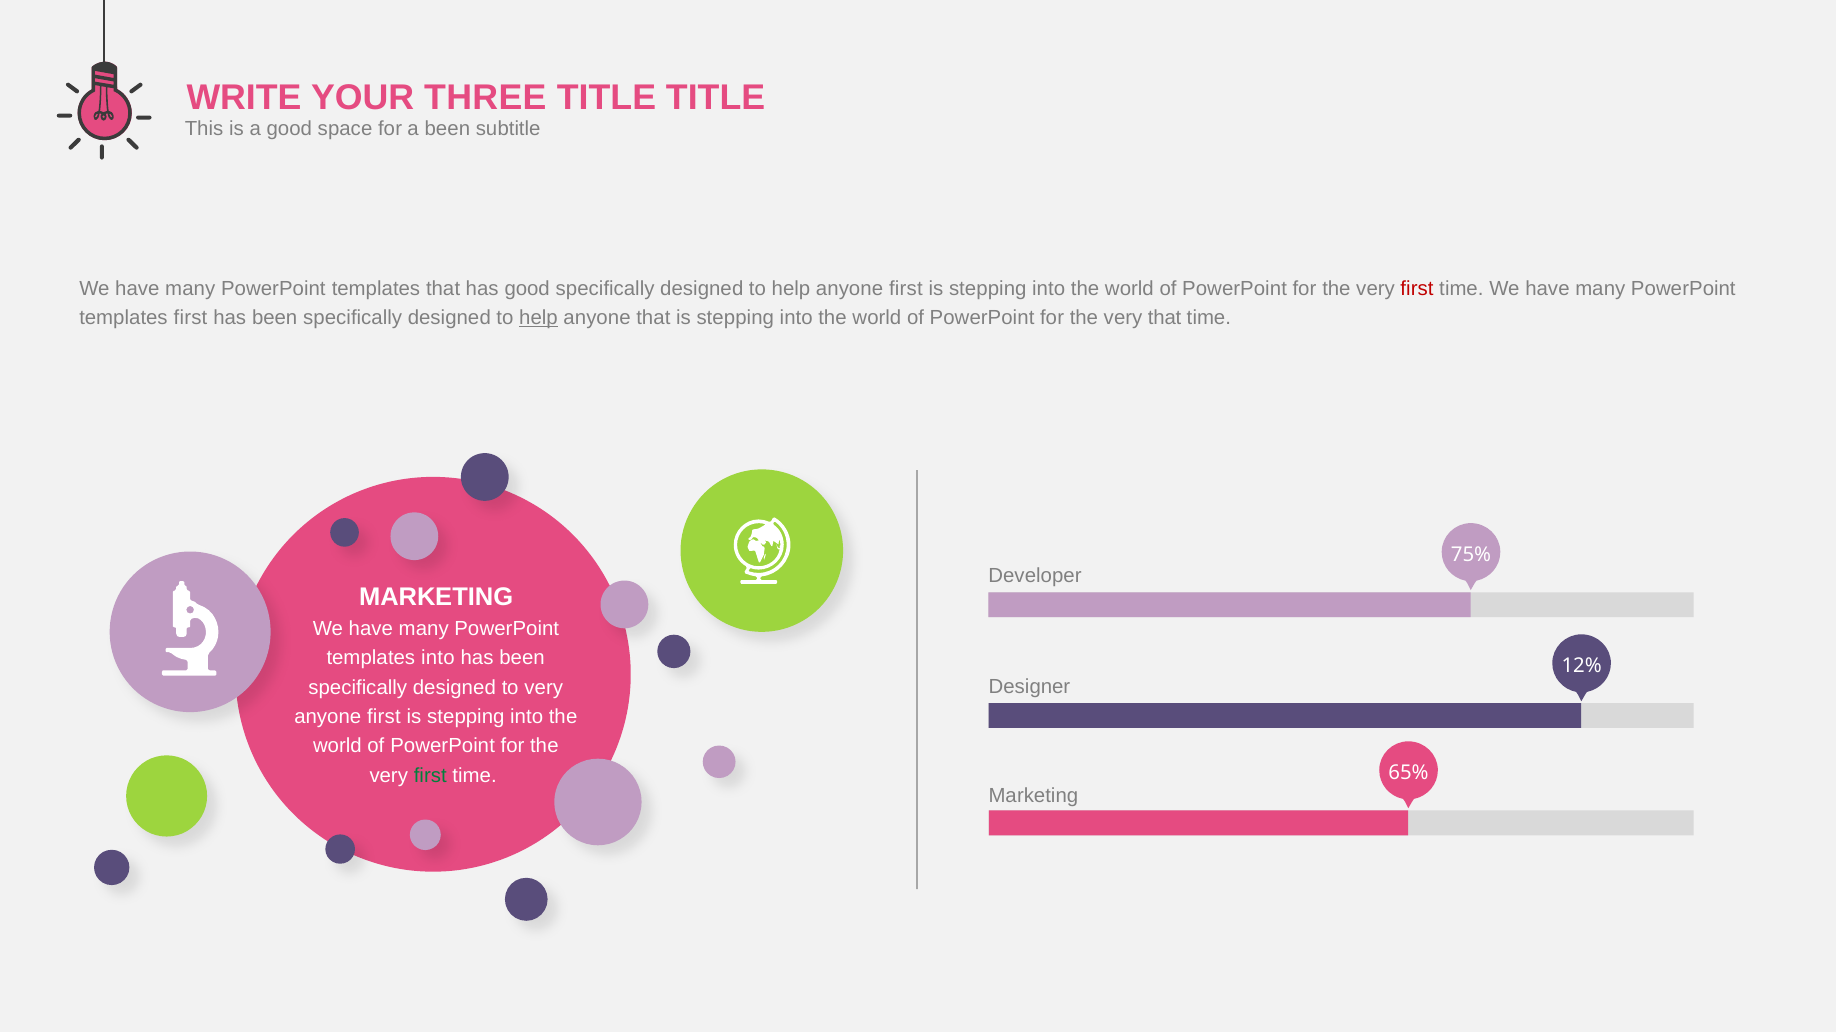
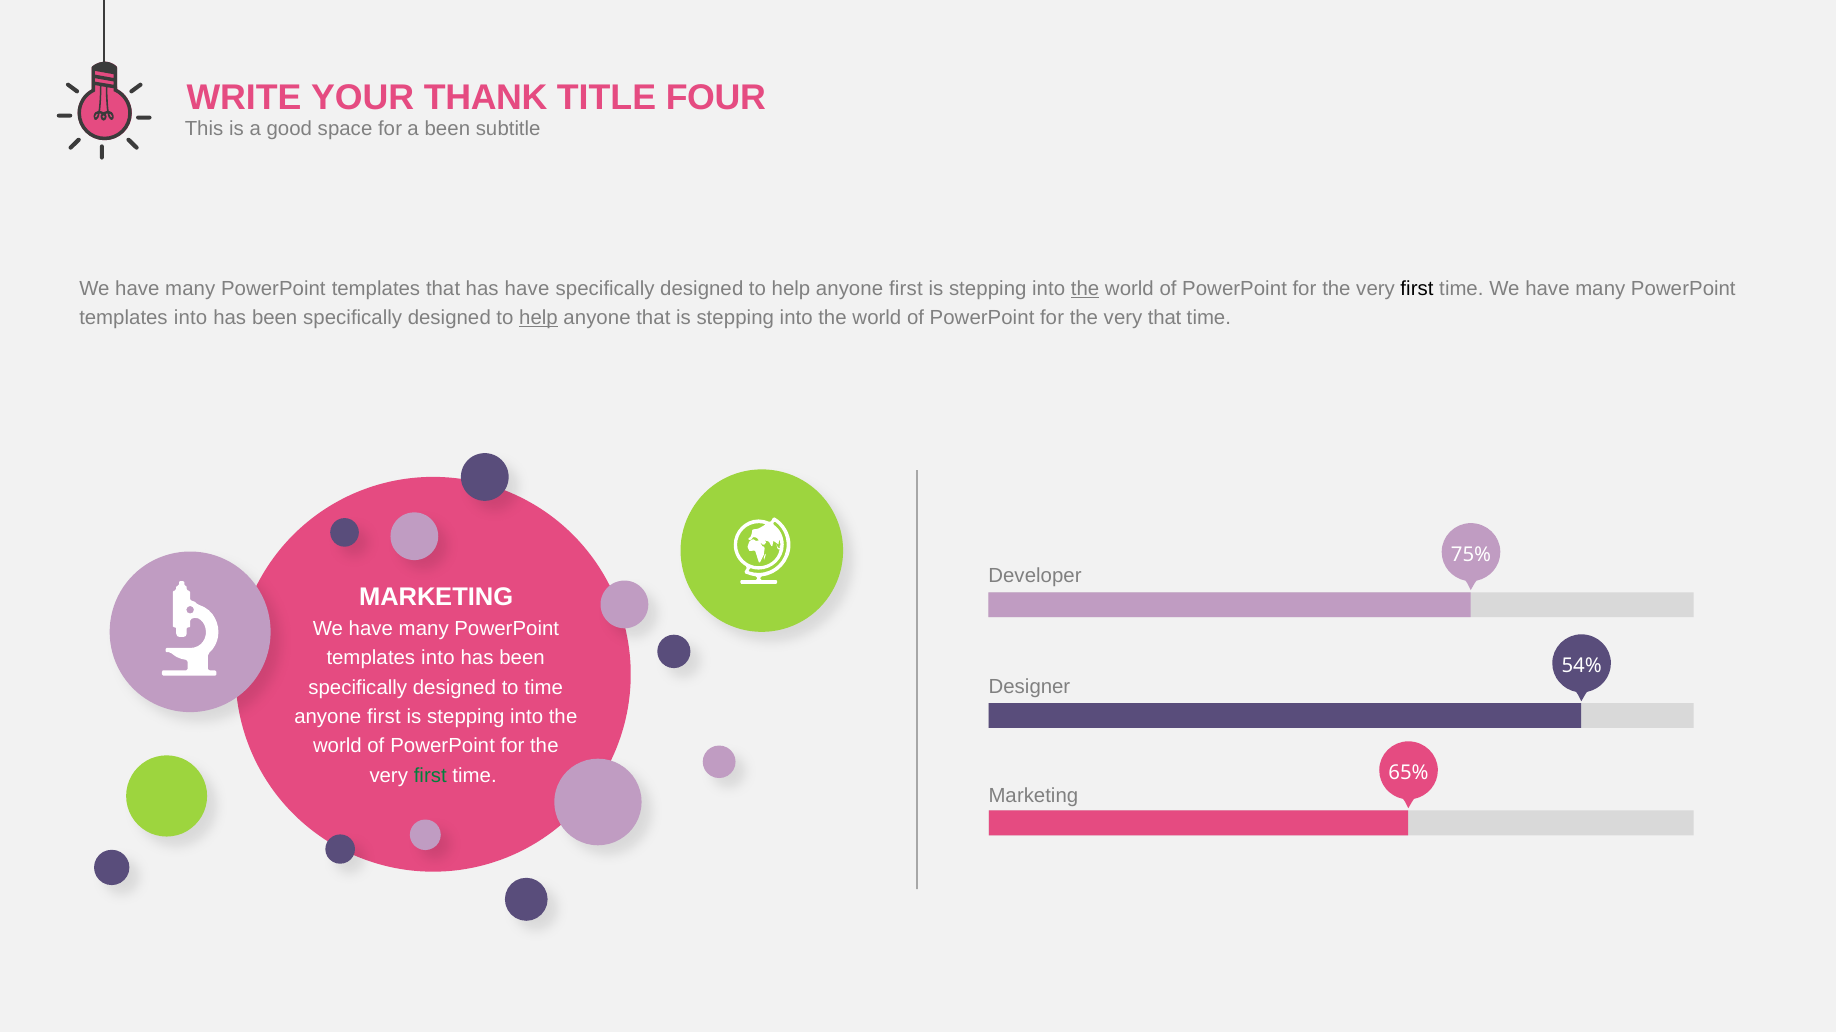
THREE: THREE -> THANK
TITLE TITLE: TITLE -> FOUR
has good: good -> have
the at (1085, 289) underline: none -> present
first at (1417, 289) colour: red -> black
first at (191, 318): first -> into
12%: 12% -> 54%
to very: very -> time
